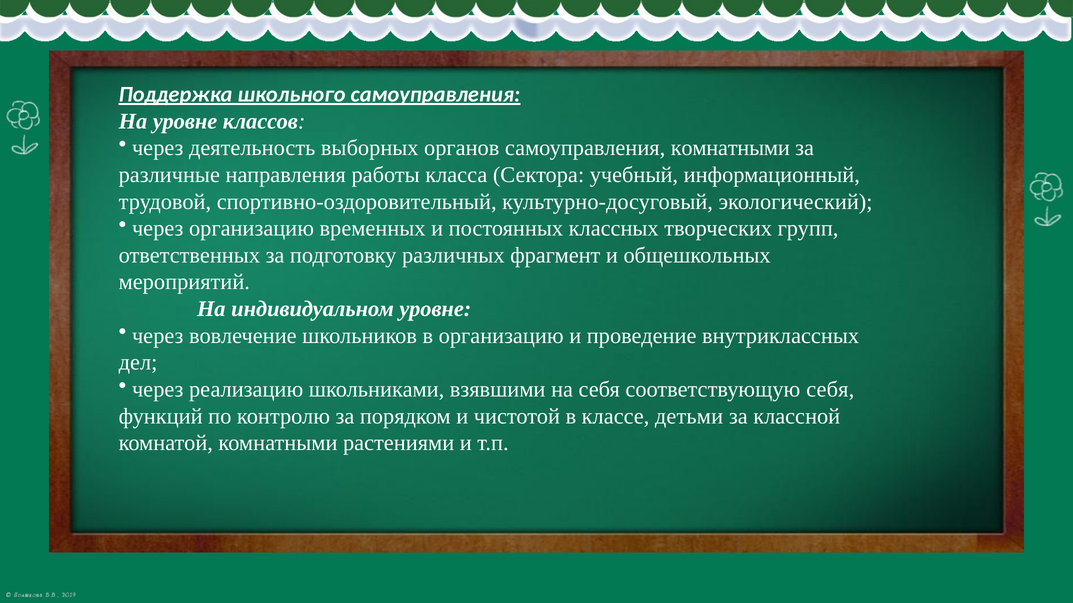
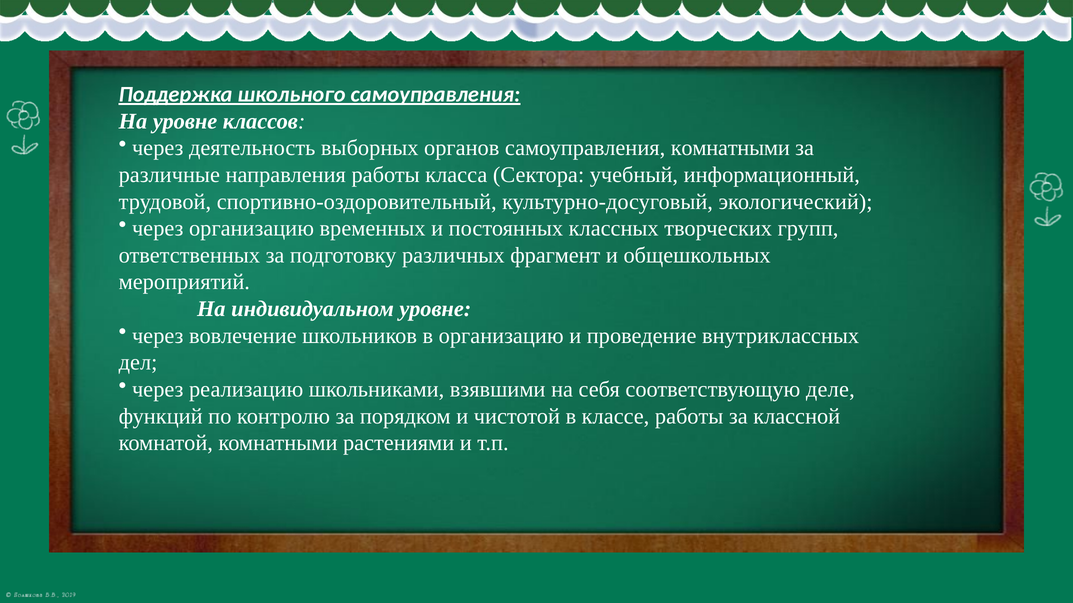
соответствующую себя: себя -> деле
классе детьми: детьми -> работы
